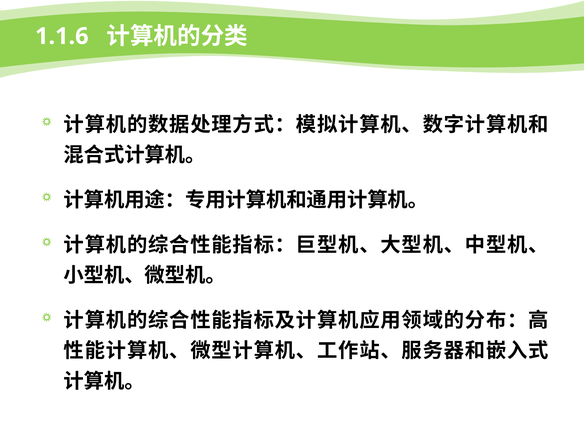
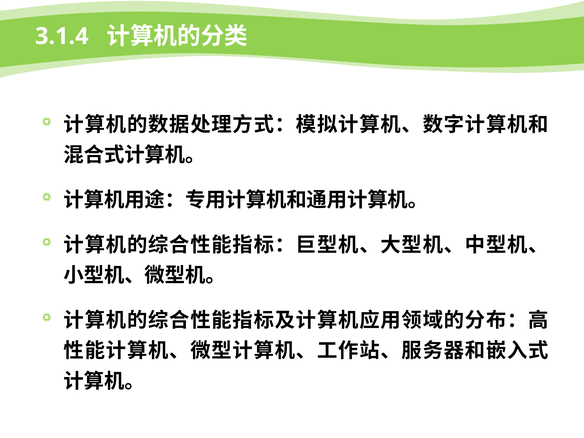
1.1.6: 1.1.6 -> 3.1.4
